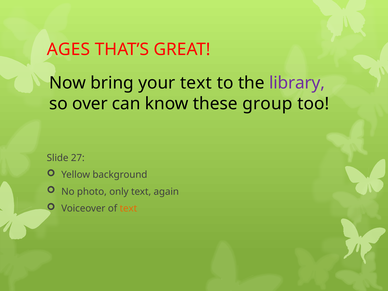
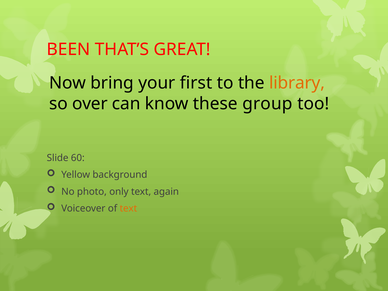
AGES: AGES -> BEEN
your text: text -> first
library colour: purple -> orange
27: 27 -> 60
